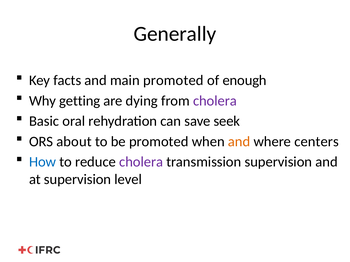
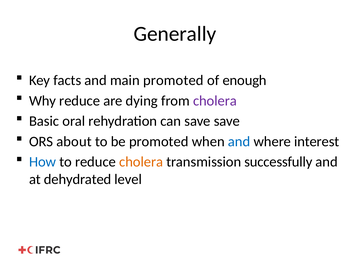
Why getting: getting -> reduce
save seek: seek -> save
and at (239, 142) colour: orange -> blue
centers: centers -> interest
cholera at (141, 162) colour: purple -> orange
transmission supervision: supervision -> successfully
at supervision: supervision -> dehydrated
